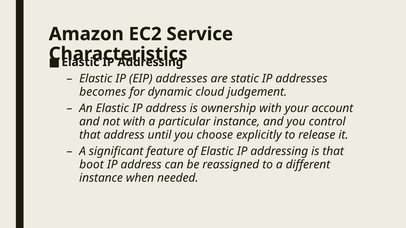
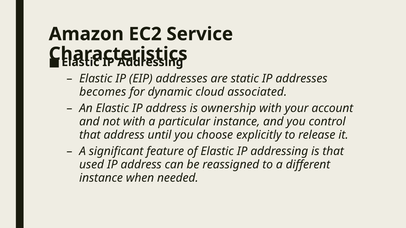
judgement: judgement -> associated
boot: boot -> used
